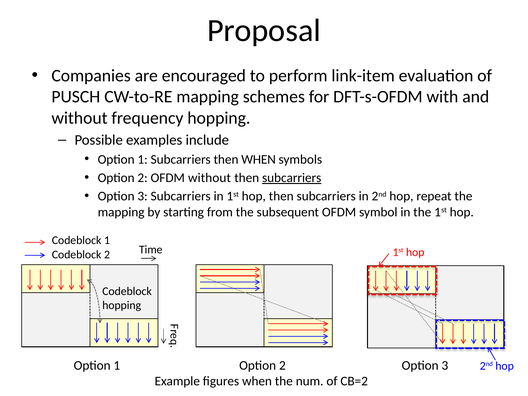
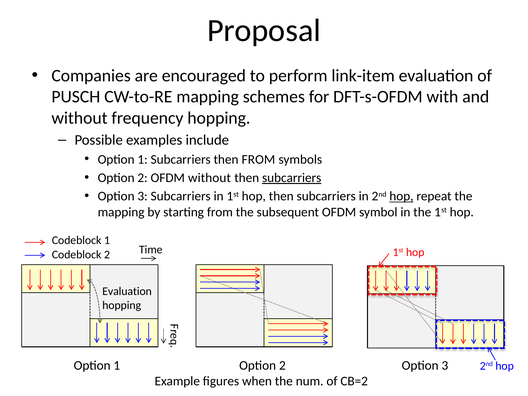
then WHEN: WHEN -> FROM
hop at (401, 196) underline: none -> present
Codeblock at (127, 291): Codeblock -> Evaluation
